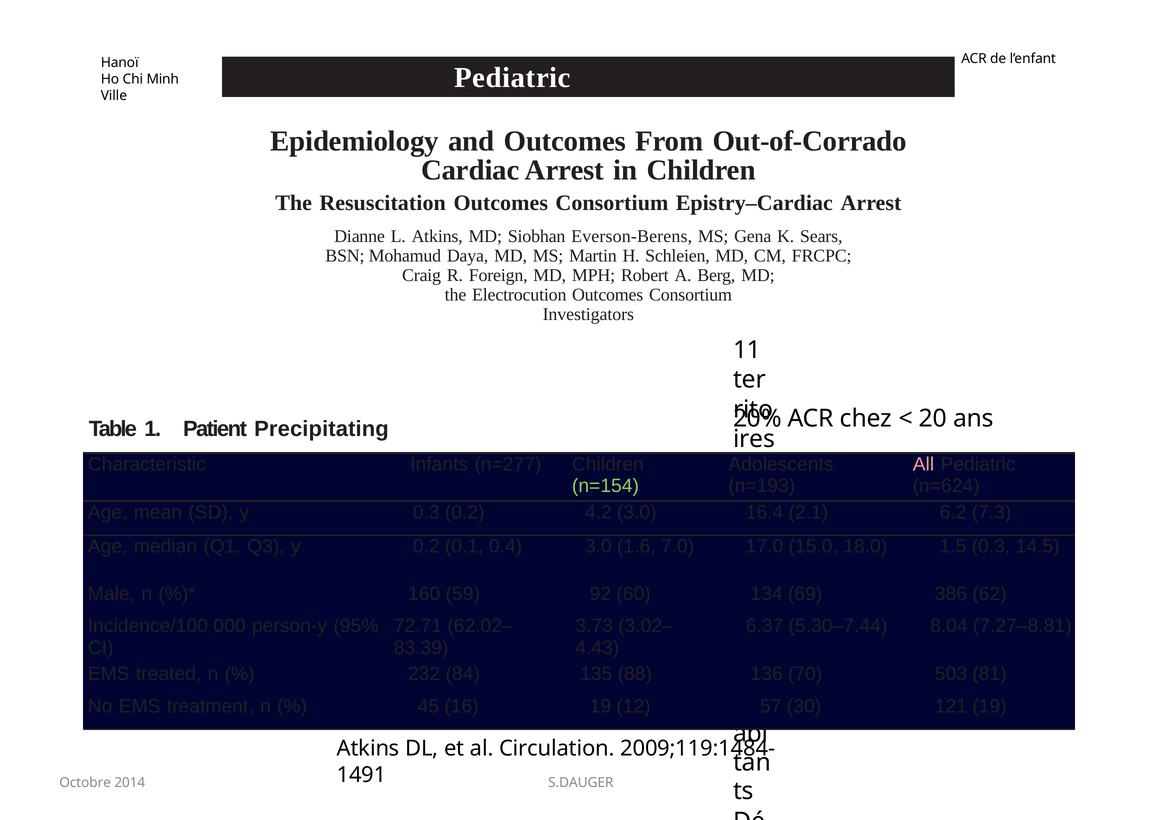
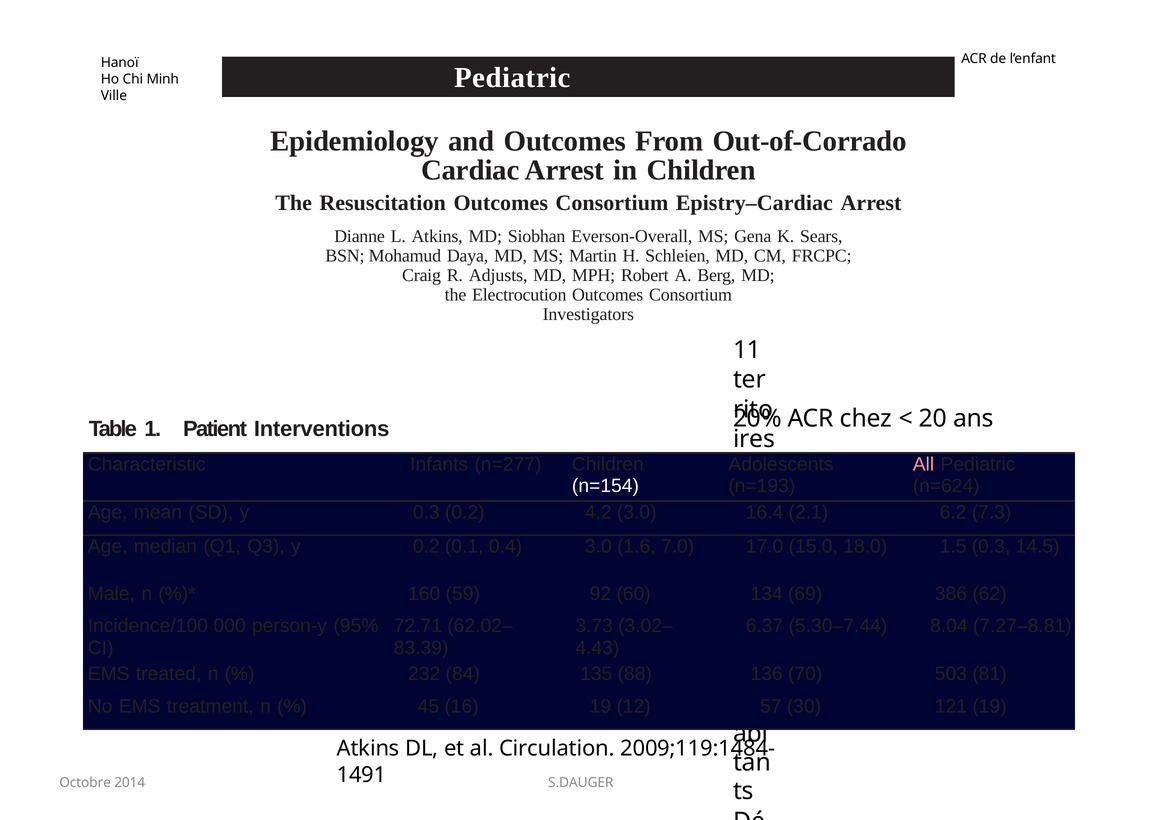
Everson-Berens: Everson-Berens -> Everson-Overall
Foreign: Foreign -> Adjusts
Precipitating: Precipitating -> Interventions
n=154 colour: light green -> white
